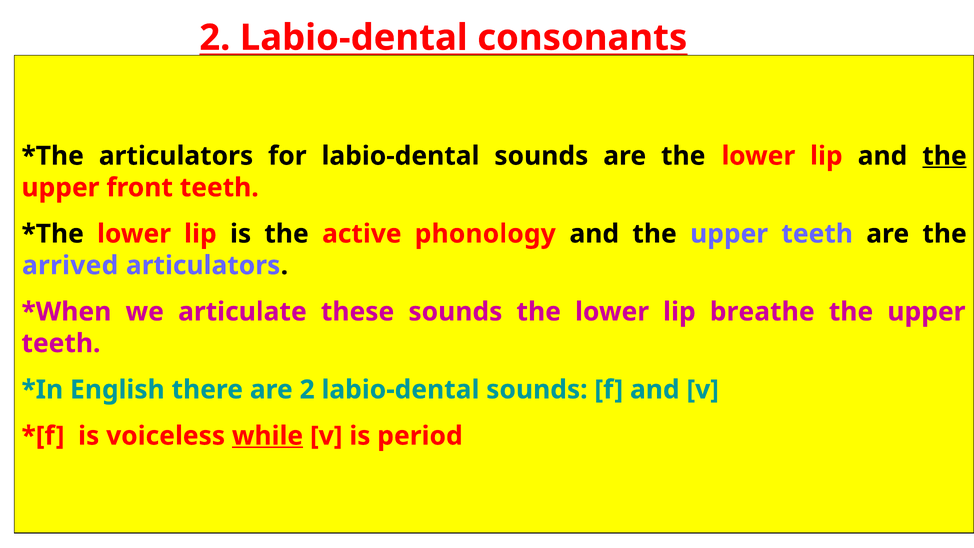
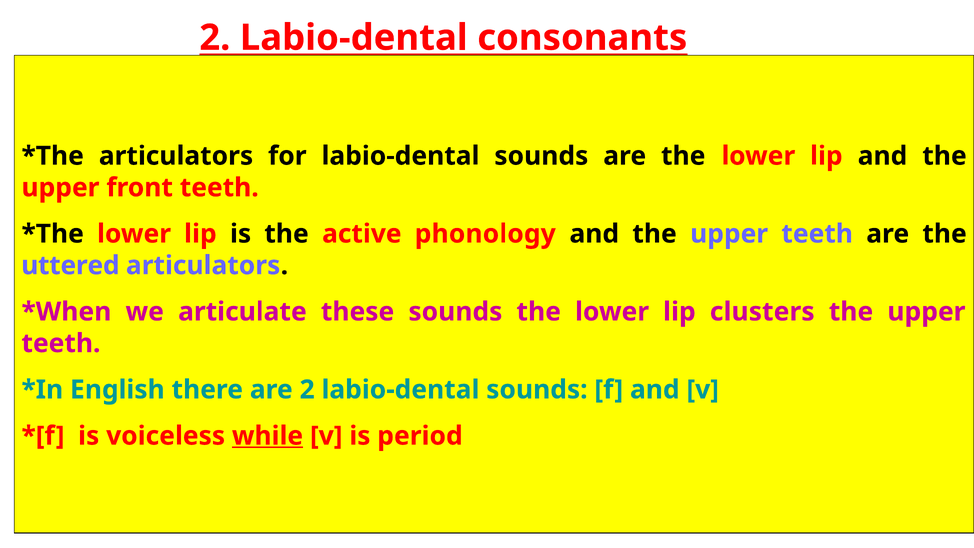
the at (945, 156) underline: present -> none
arrived: arrived -> uttered
breathe: breathe -> clusters
